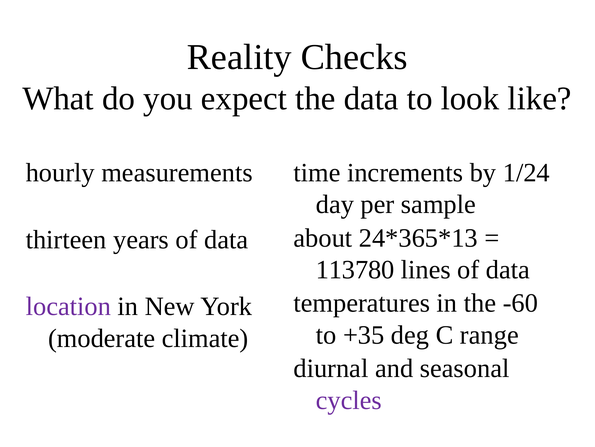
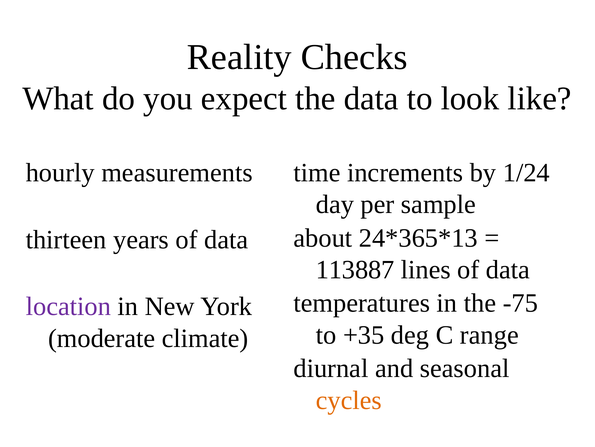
113780: 113780 -> 113887
-60: -60 -> -75
cycles colour: purple -> orange
